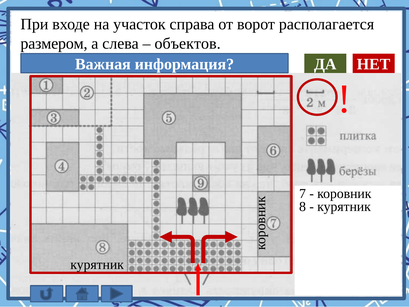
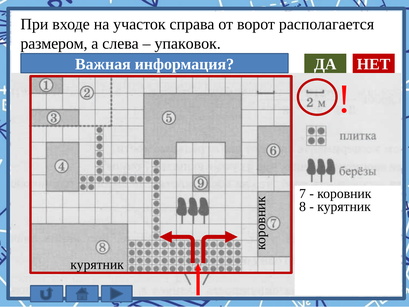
объектов: объектов -> упаковок
